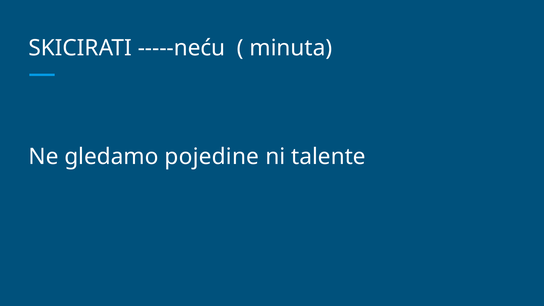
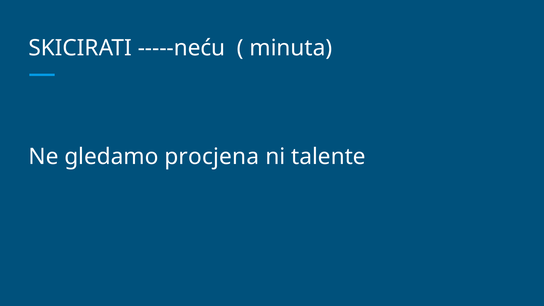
pojedine: pojedine -> procjena
